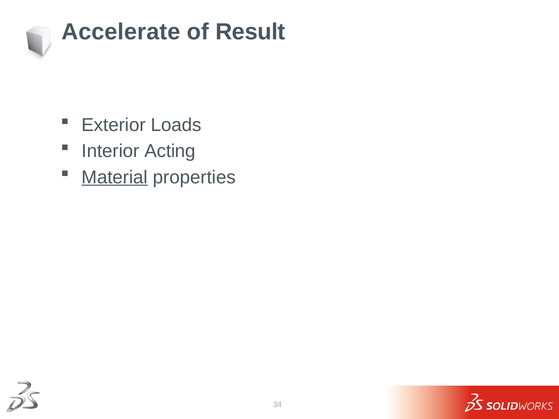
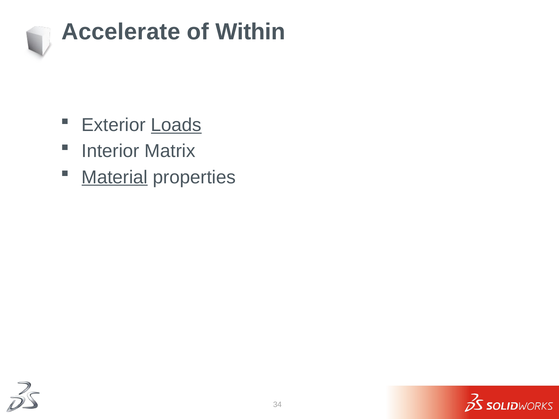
Result: Result -> Within
Loads underline: none -> present
Acting: Acting -> Matrix
